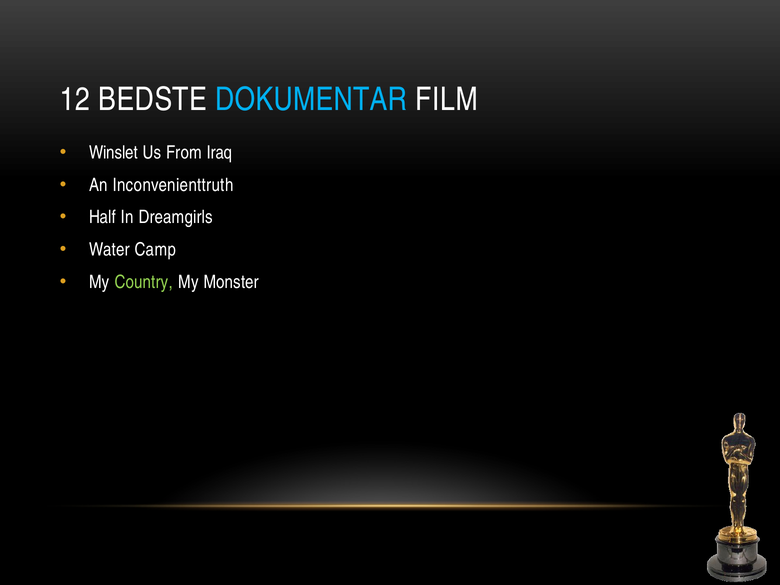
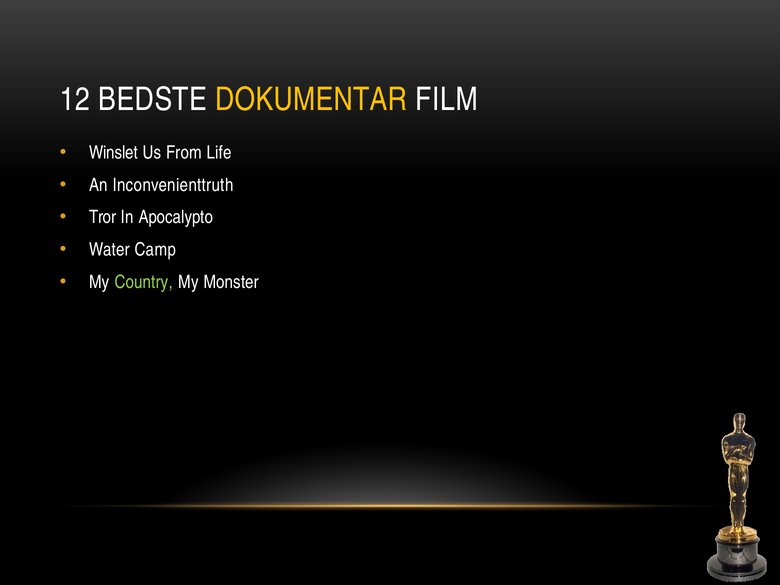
DOKUMENTAR colour: light blue -> yellow
Iraq: Iraq -> Life
Half: Half -> Tror
Dreamgirls: Dreamgirls -> Apocalypto
